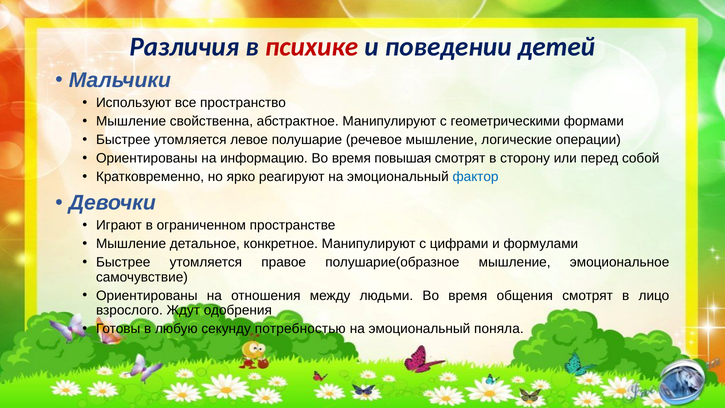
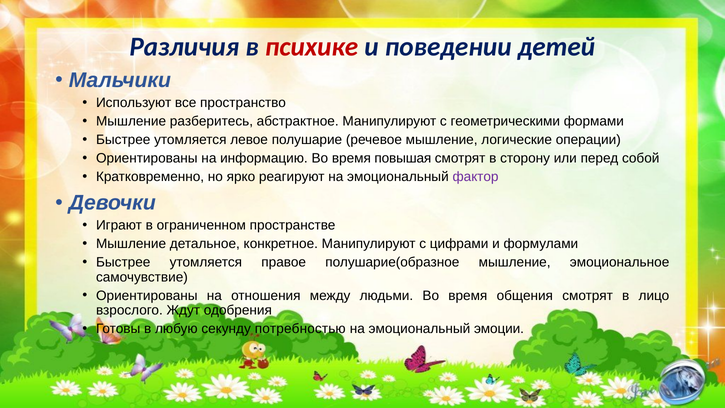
свойственна: свойственна -> разберитесь
фактор colour: blue -> purple
поняла: поняла -> эмоции
